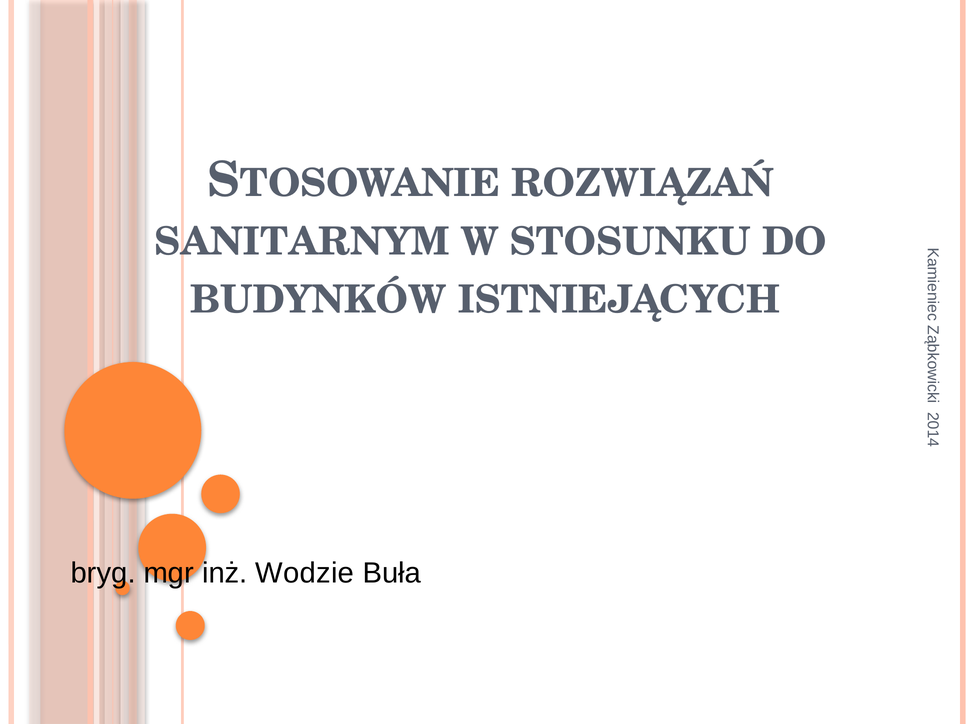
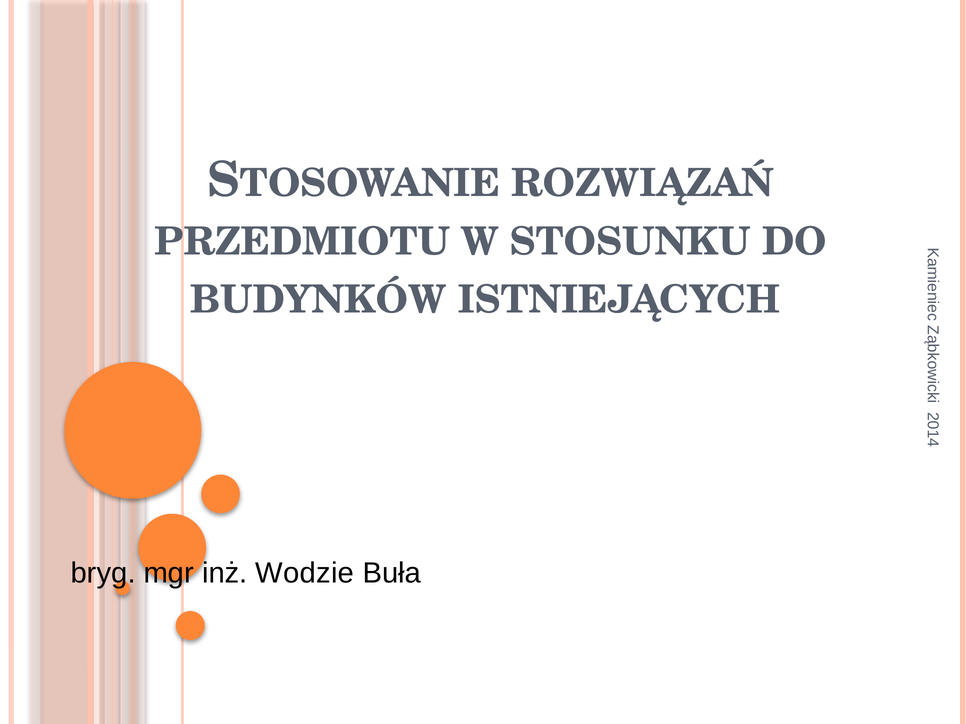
SANITARNYM: SANITARNYM -> PRZEDMIOTU
